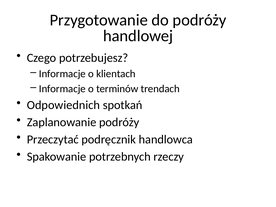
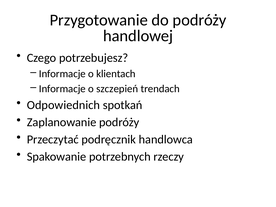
terminów: terminów -> szczepień
